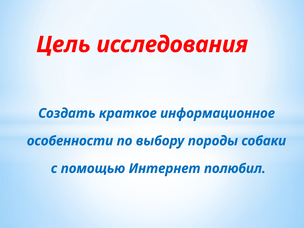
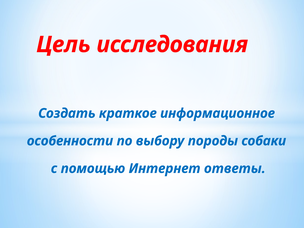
полюбил: полюбил -> ответы
